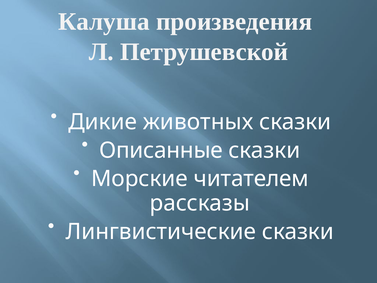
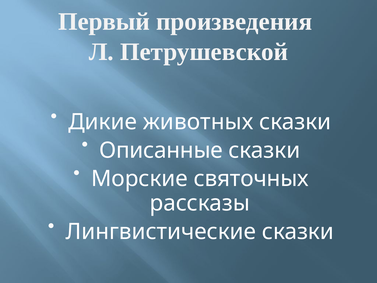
Калуша: Калуша -> Первый
читателем: читателем -> святочных
